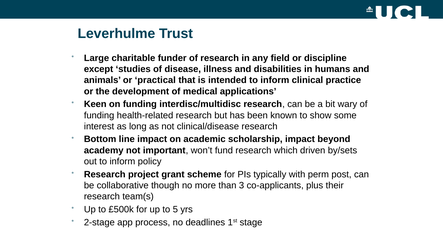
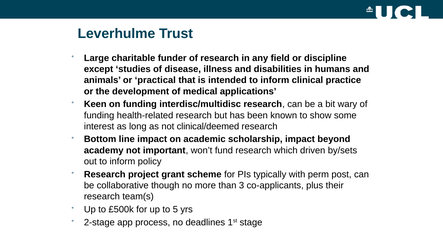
clinical/disease: clinical/disease -> clinical/deemed
